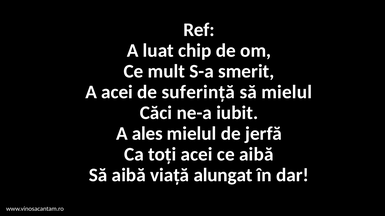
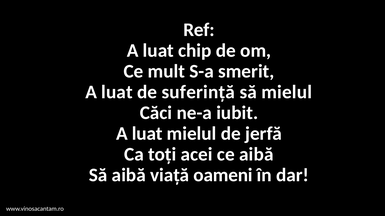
acei at (117, 92): acei -> luat
ales at (147, 134): ales -> luat
alungat: alungat -> oameni
